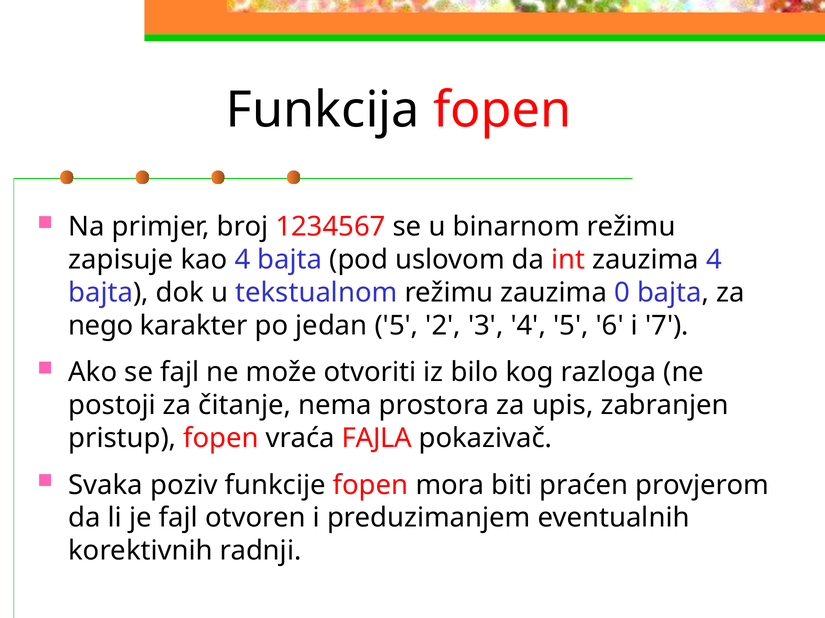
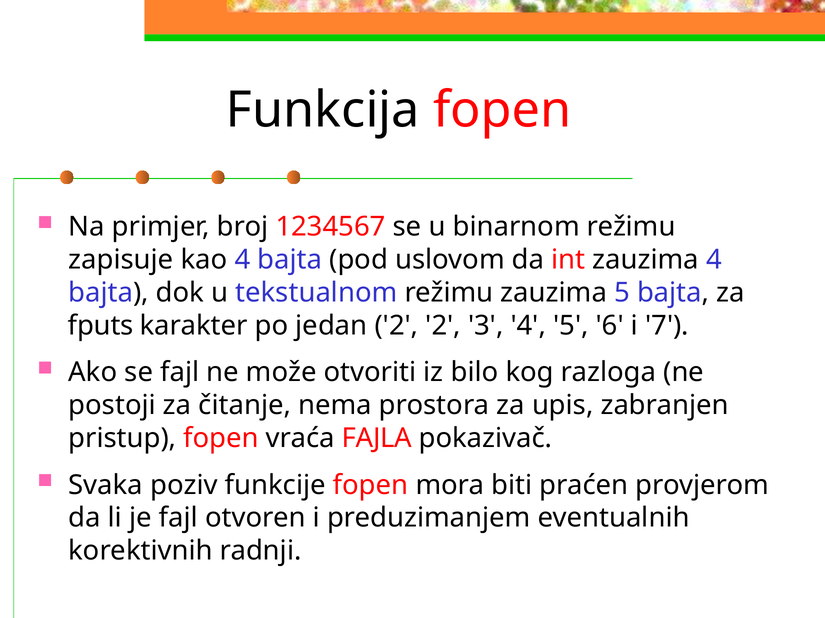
zauzima 0: 0 -> 5
nego: nego -> fputs
jedan 5: 5 -> 2
